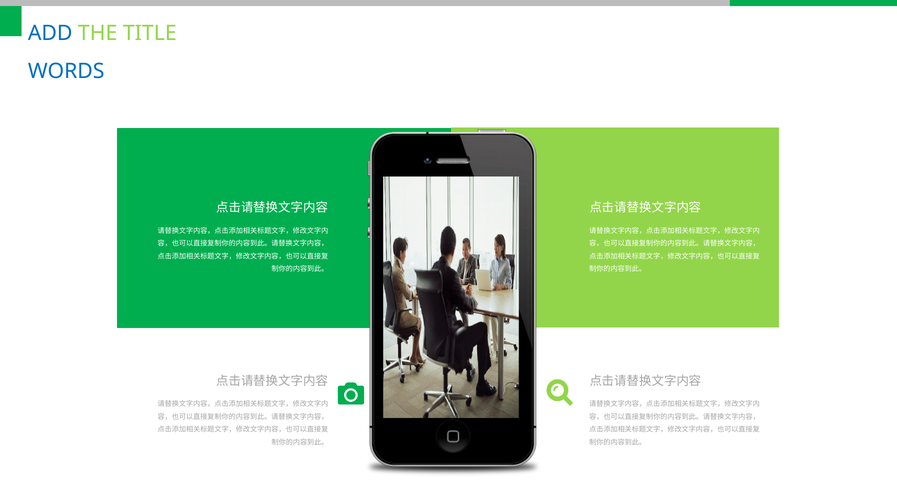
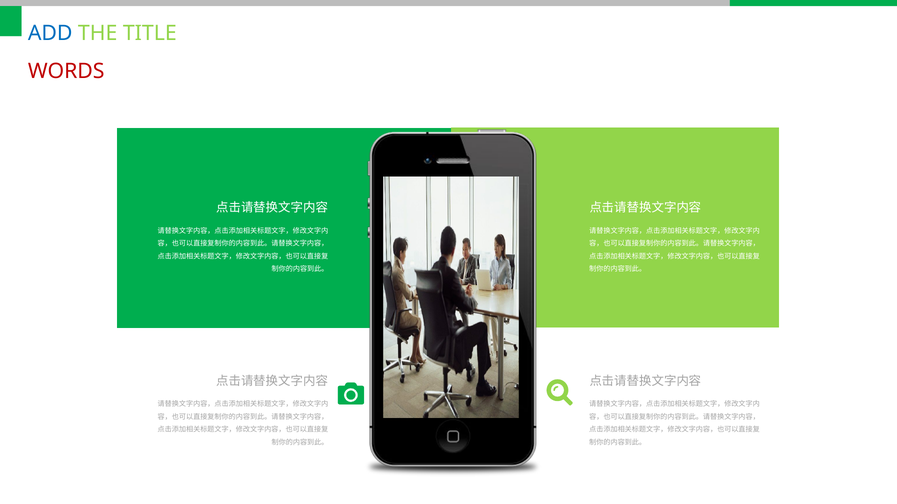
WORDS colour: blue -> red
